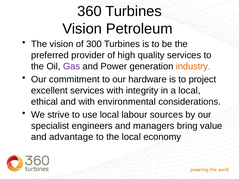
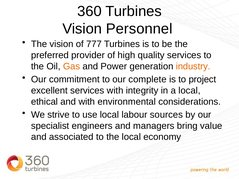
Petroleum: Petroleum -> Personnel
300: 300 -> 777
Gas colour: purple -> orange
hardware: hardware -> complete
advantage: advantage -> associated
